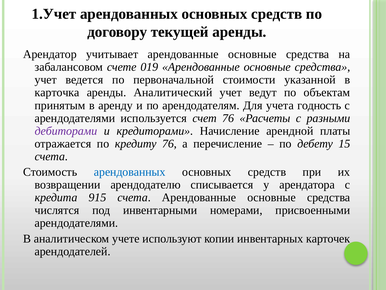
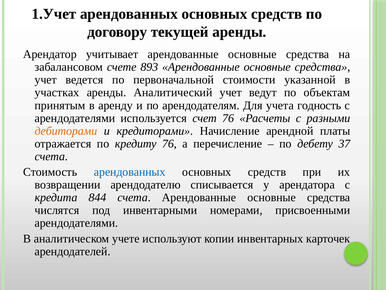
019: 019 -> 893
карточка: карточка -> участках
дебиторами colour: purple -> orange
15: 15 -> 37
915: 915 -> 844
